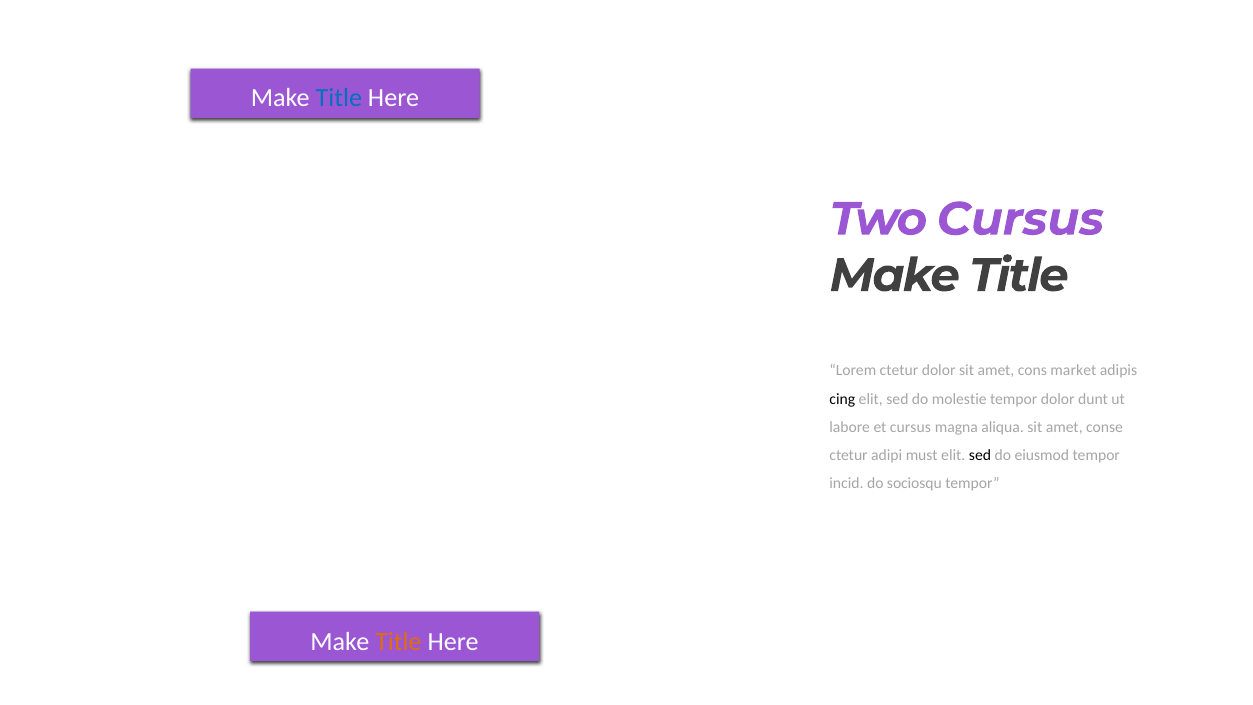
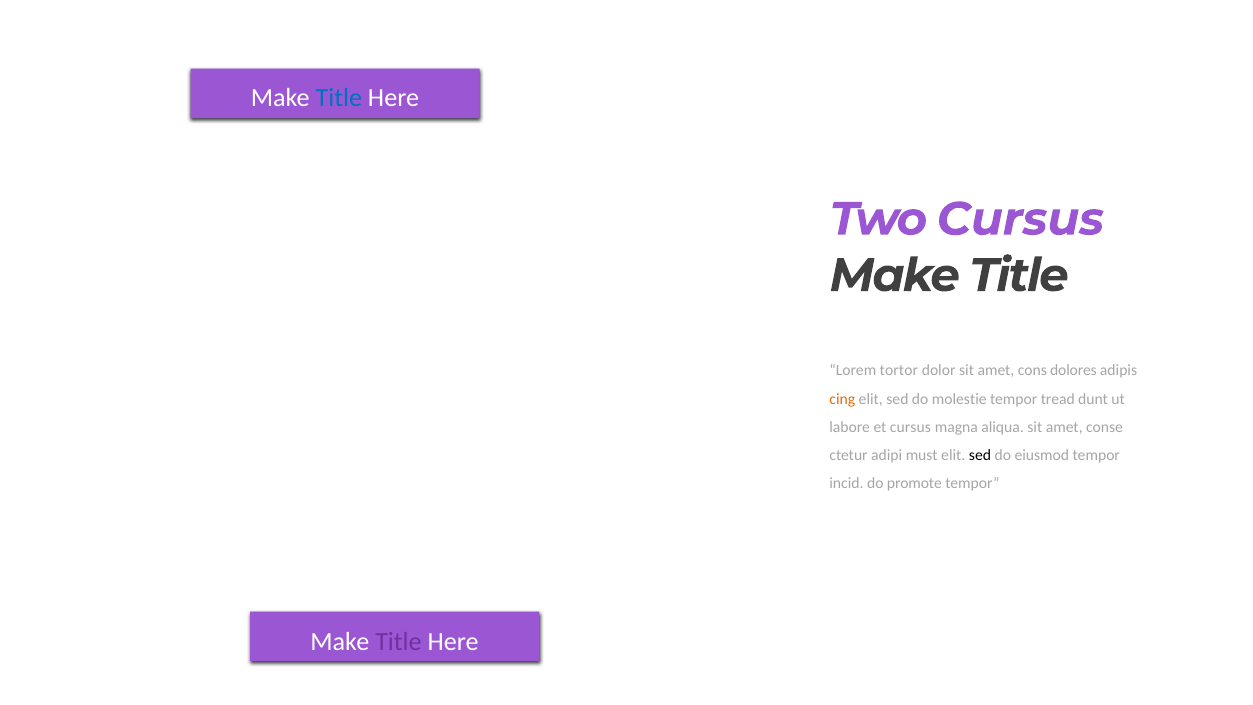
Lorem ctetur: ctetur -> tortor
market: market -> dolores
cing colour: black -> orange
tempor dolor: dolor -> tread
sociosqu: sociosqu -> promote
Title at (398, 642) colour: orange -> purple
